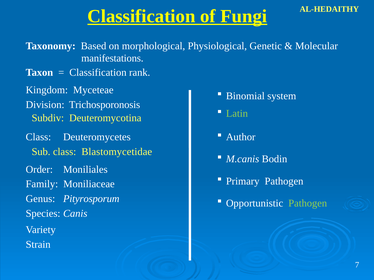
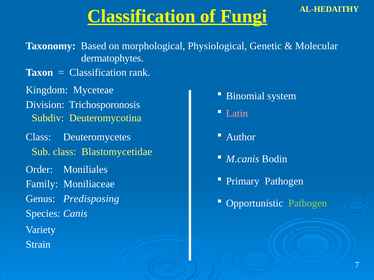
manifestations: manifestations -> dermatophytes
Latin colour: light green -> pink
Pityrosporum: Pityrosporum -> Predisposing
